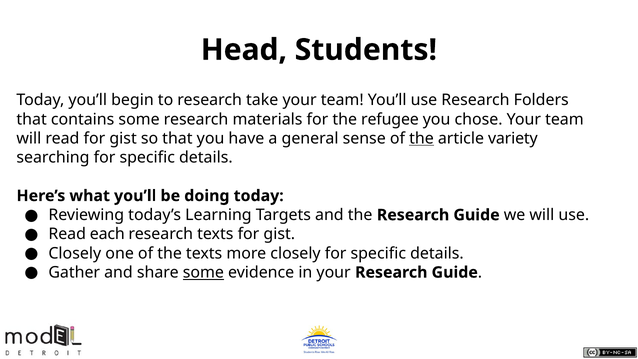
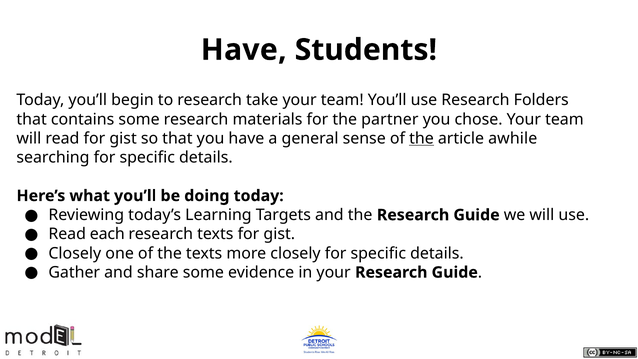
Head at (244, 50): Head -> Have
refugee: refugee -> partner
variety: variety -> awhile
some at (203, 272) underline: present -> none
